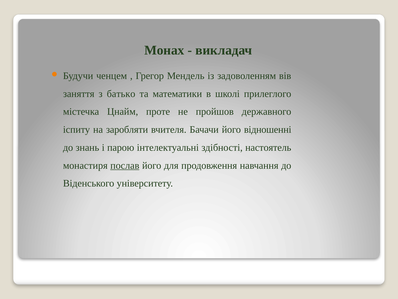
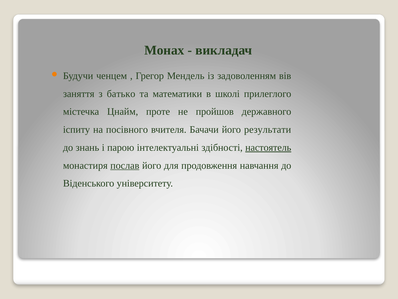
заробляти: заробляти -> посівного
відношенні: відношенні -> результати
настоятель underline: none -> present
